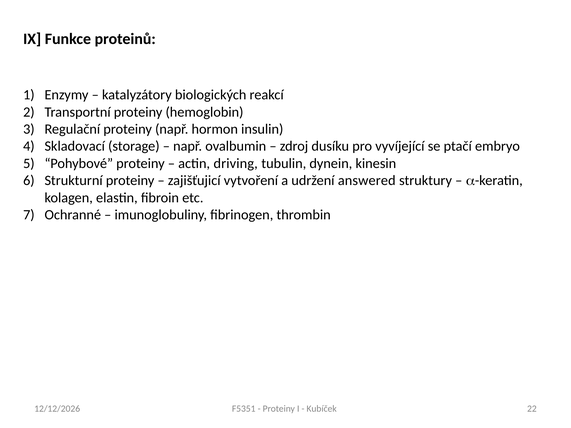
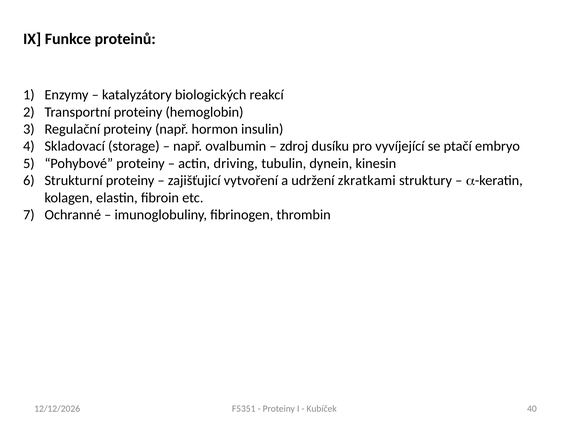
answered: answered -> zkratkami
22: 22 -> 40
